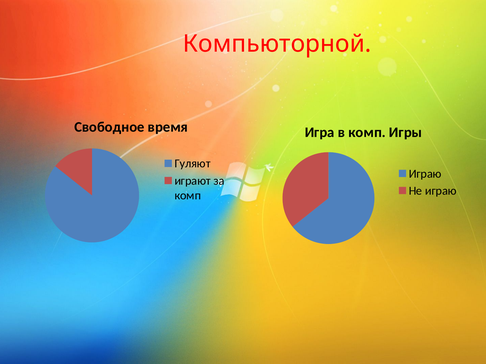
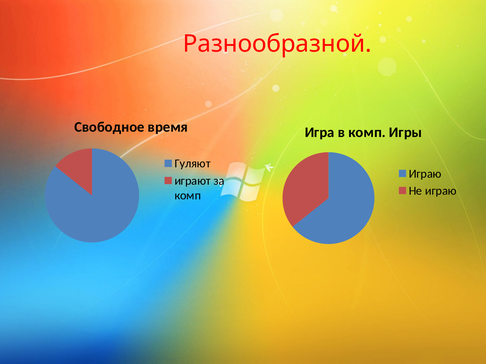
Компьюторной: Компьюторной -> Разнообразной
